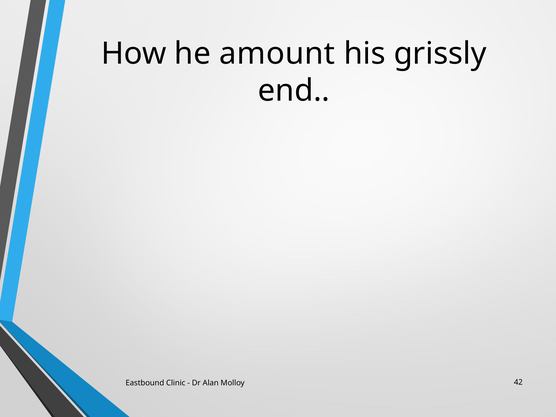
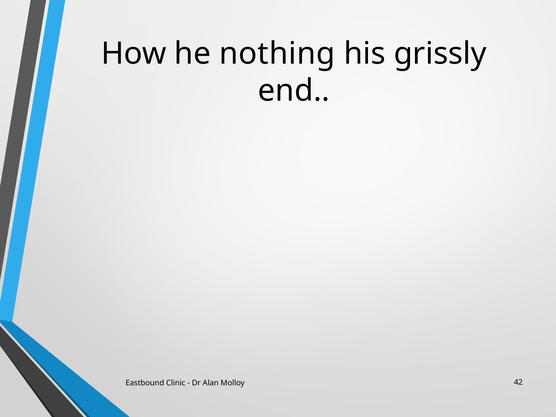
amount: amount -> nothing
